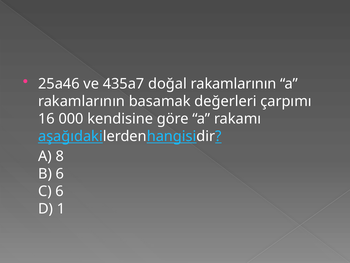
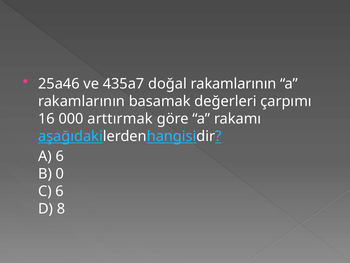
kendisine: kendisine -> arttırmak
A 8: 8 -> 6
B 6: 6 -> 0
1: 1 -> 8
